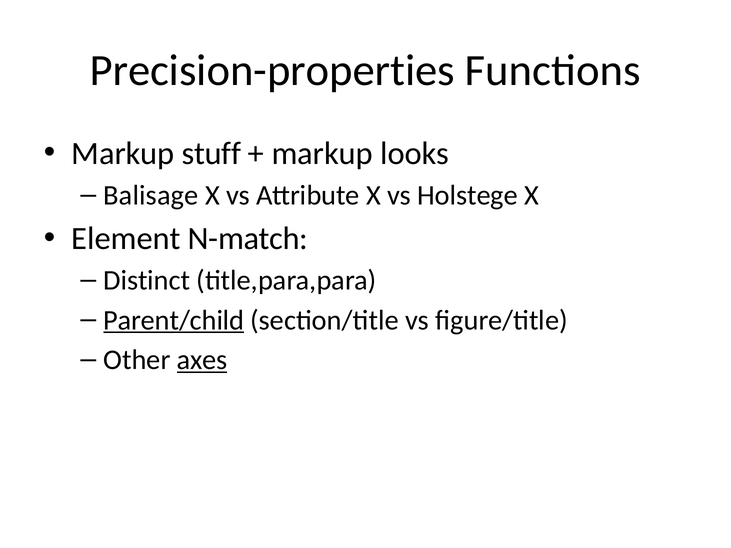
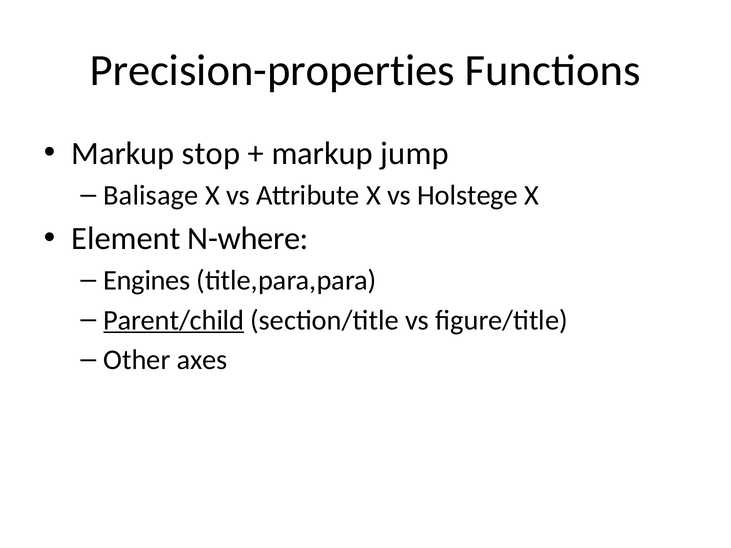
stuff: stuff -> stop
looks: looks -> jump
N-match: N-match -> N-where
Distinct: Distinct -> Engines
axes underline: present -> none
